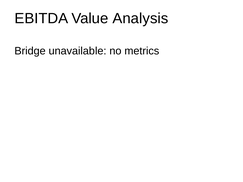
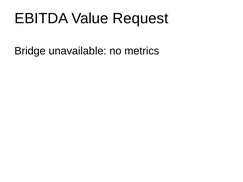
Analysis: Analysis -> Request
